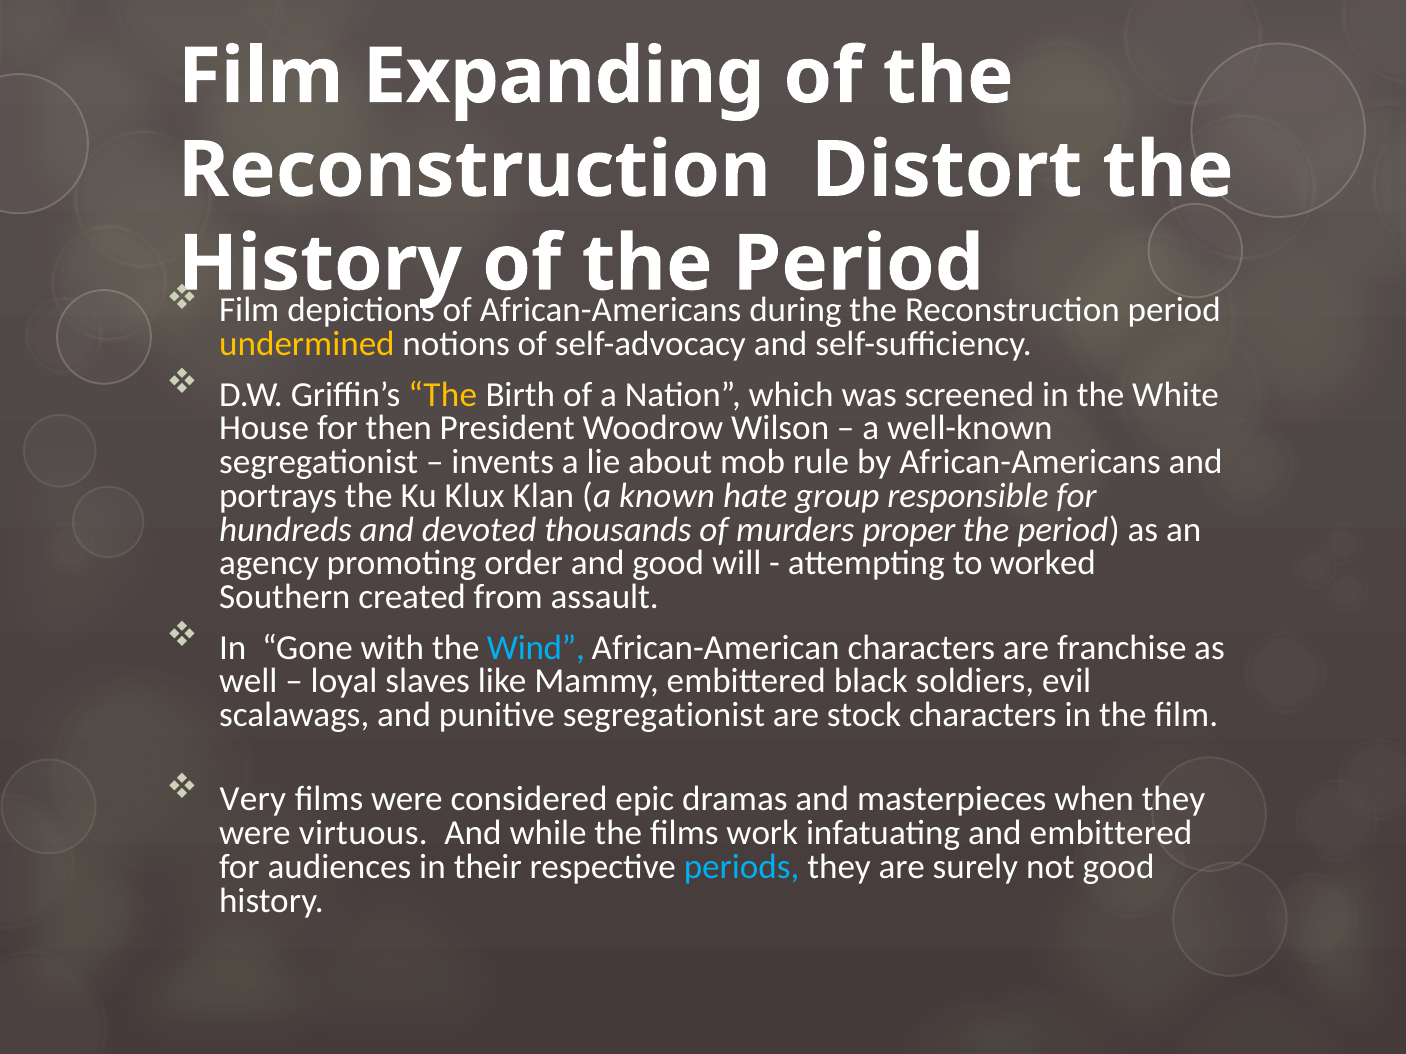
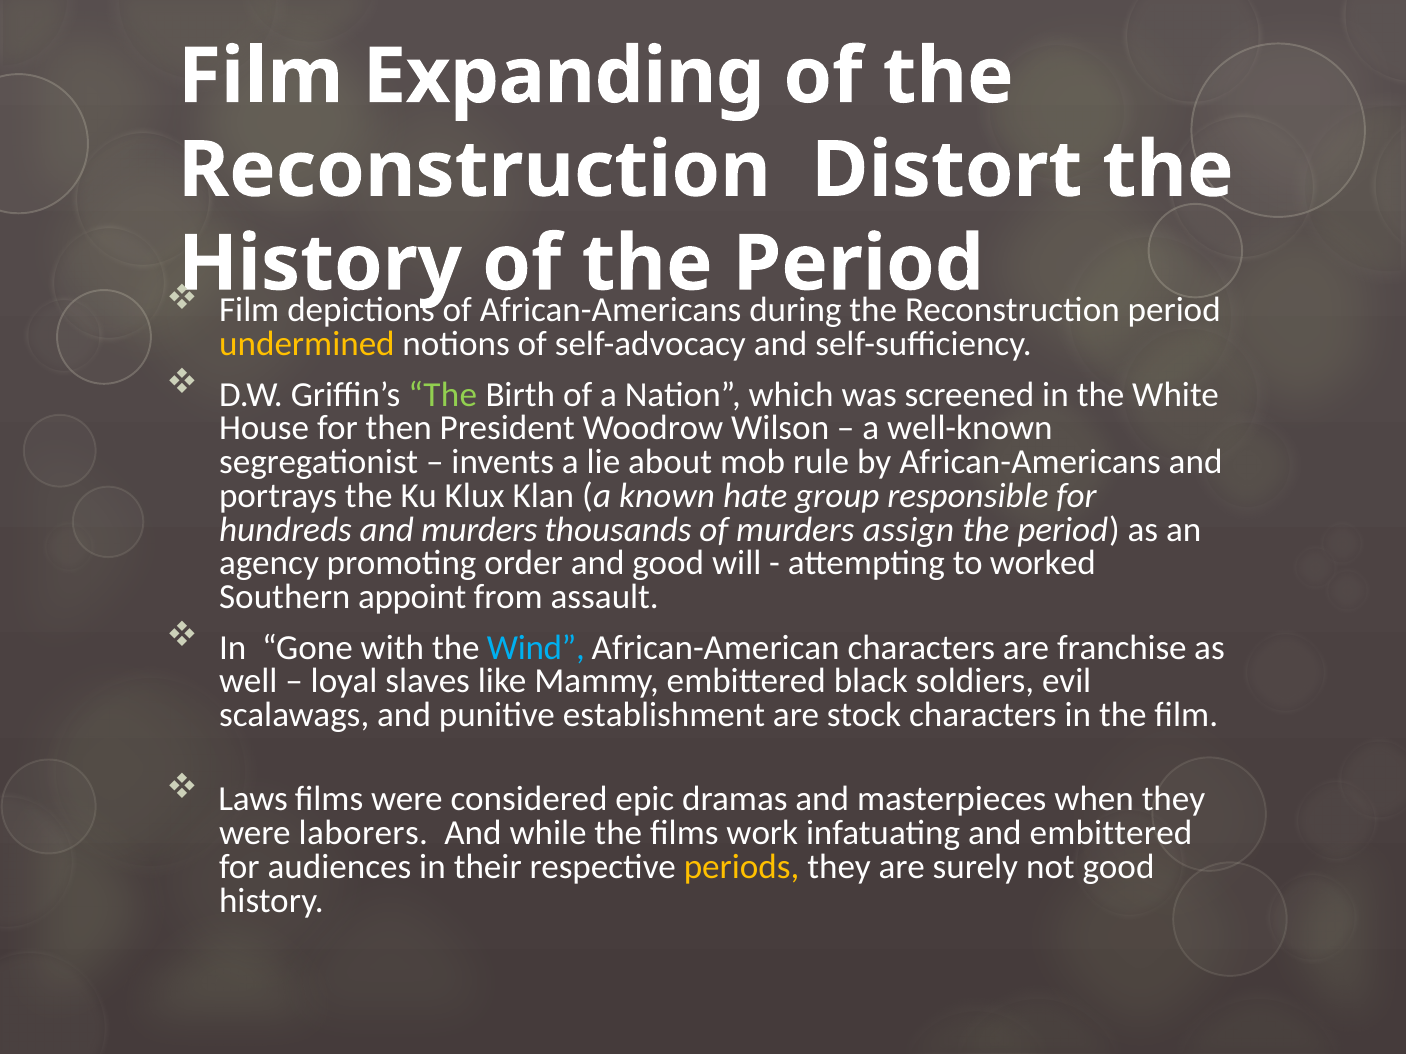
The at (443, 395) colour: yellow -> light green
and devoted: devoted -> murders
proper: proper -> assign
created: created -> appoint
punitive segregationist: segregationist -> establishment
Very: Very -> Laws
virtuous: virtuous -> laborers
periods colour: light blue -> yellow
